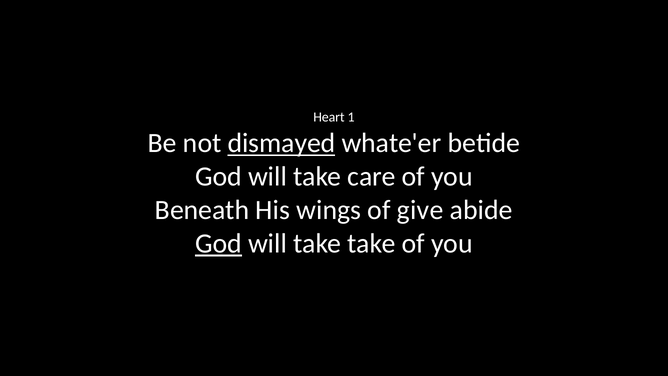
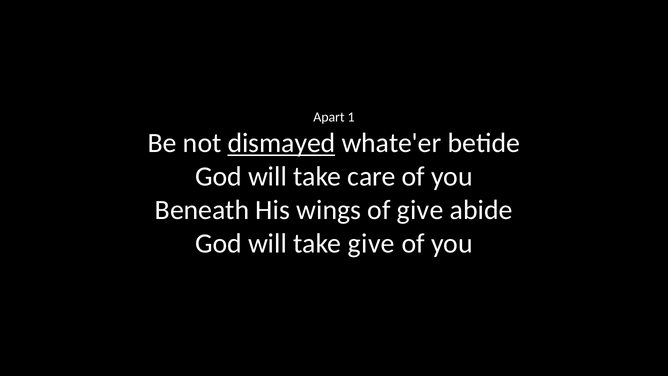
Heart: Heart -> Apart
God at (218, 243) underline: present -> none
take take: take -> give
